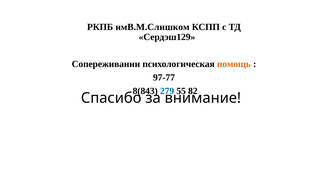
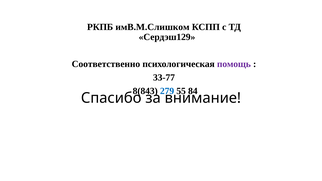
Сопереживании: Сопереживании -> Соответственно
помощь colour: orange -> purple
97-77: 97-77 -> 33-77
82: 82 -> 84
